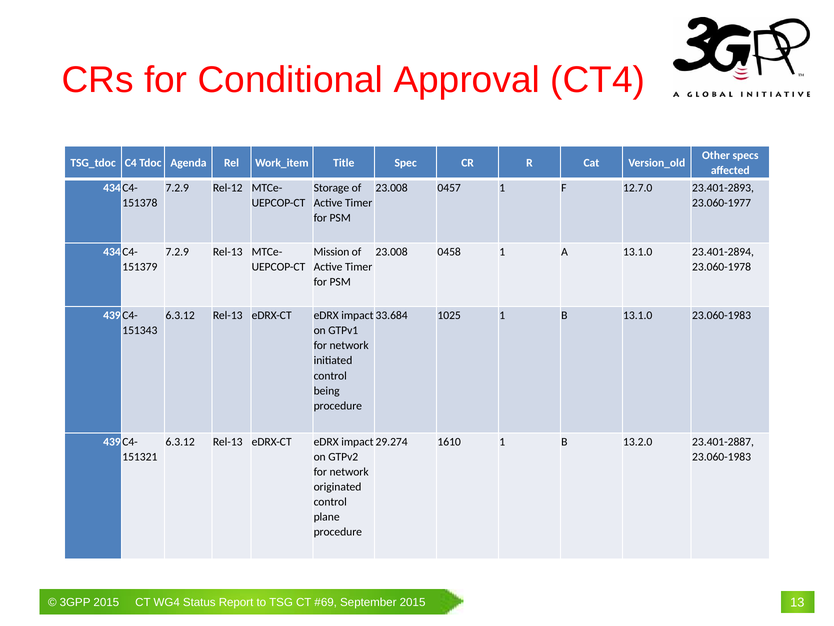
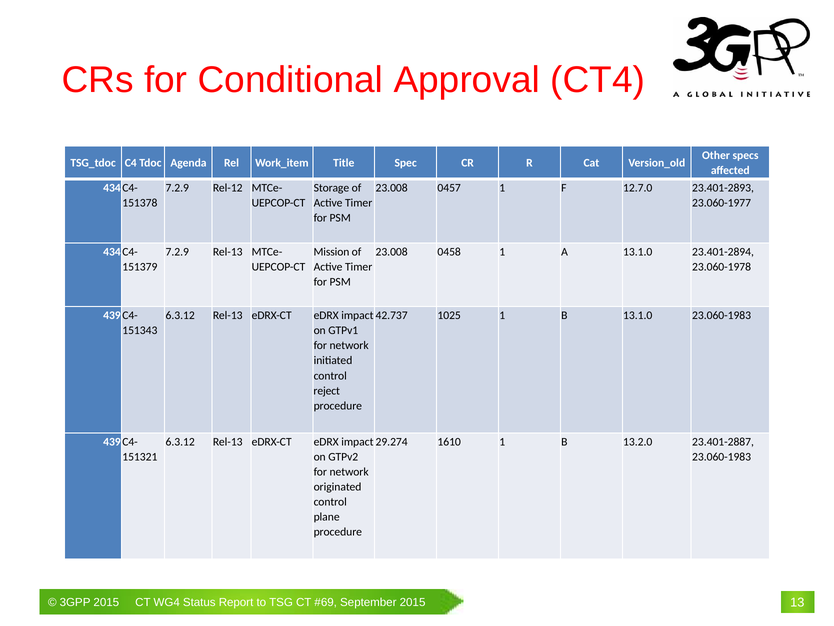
33.684: 33.684 -> 42.737
being: being -> reject
